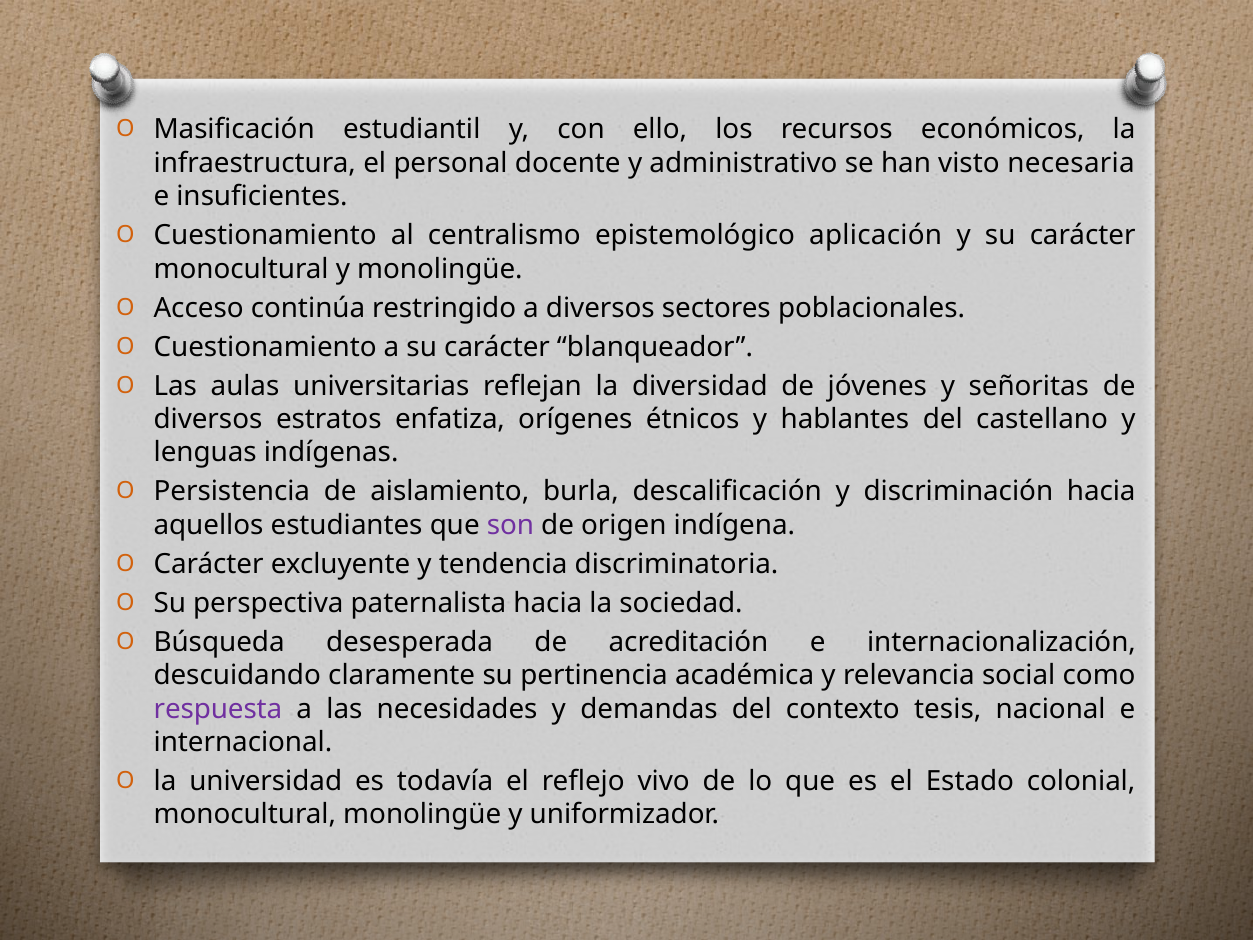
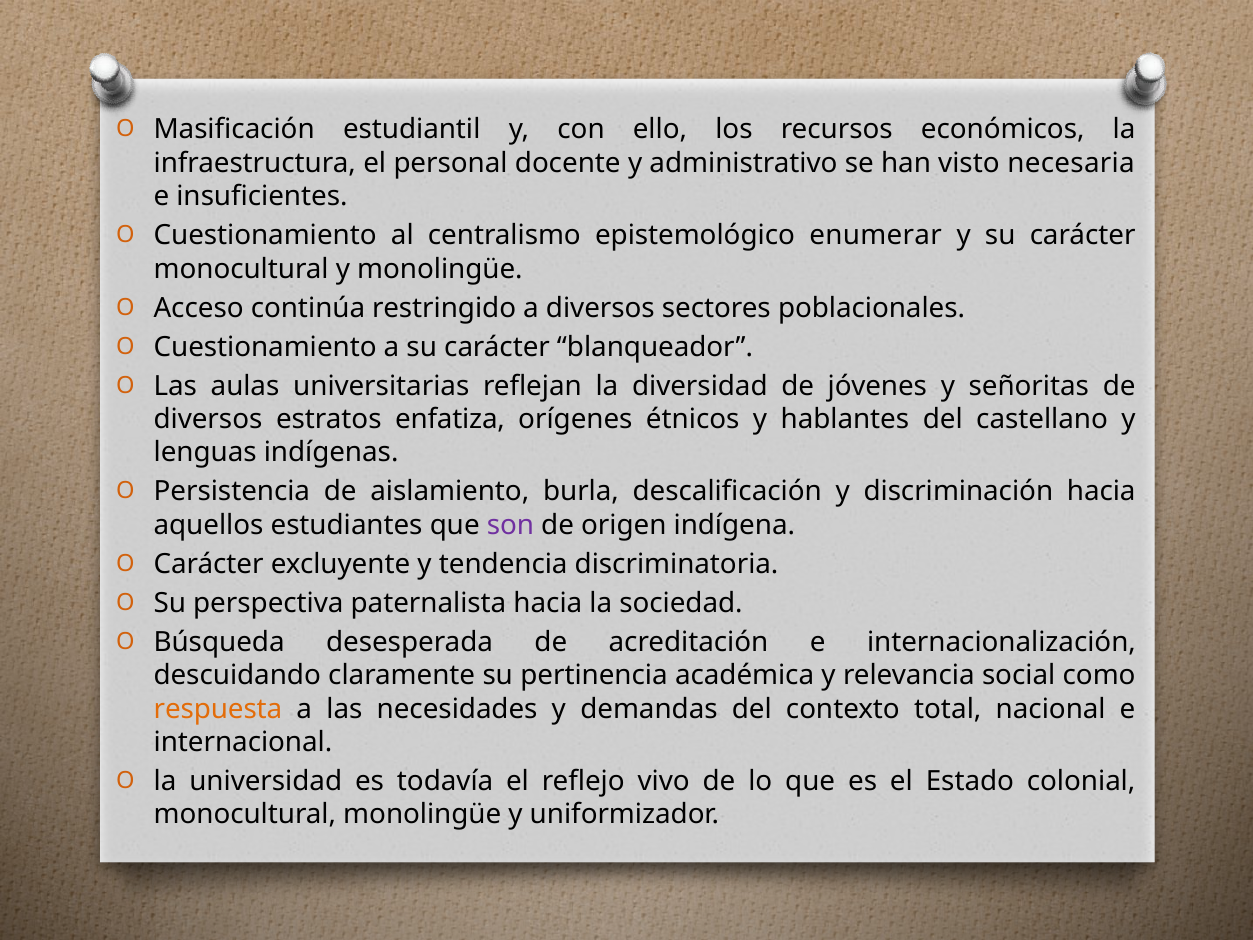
aplicación: aplicación -> enumerar
respuesta colour: purple -> orange
tesis: tesis -> total
